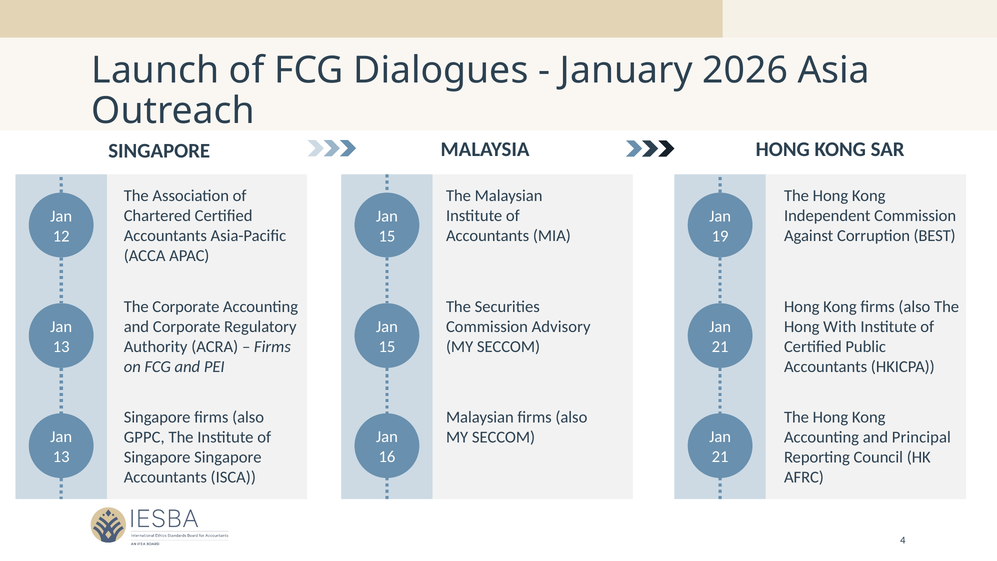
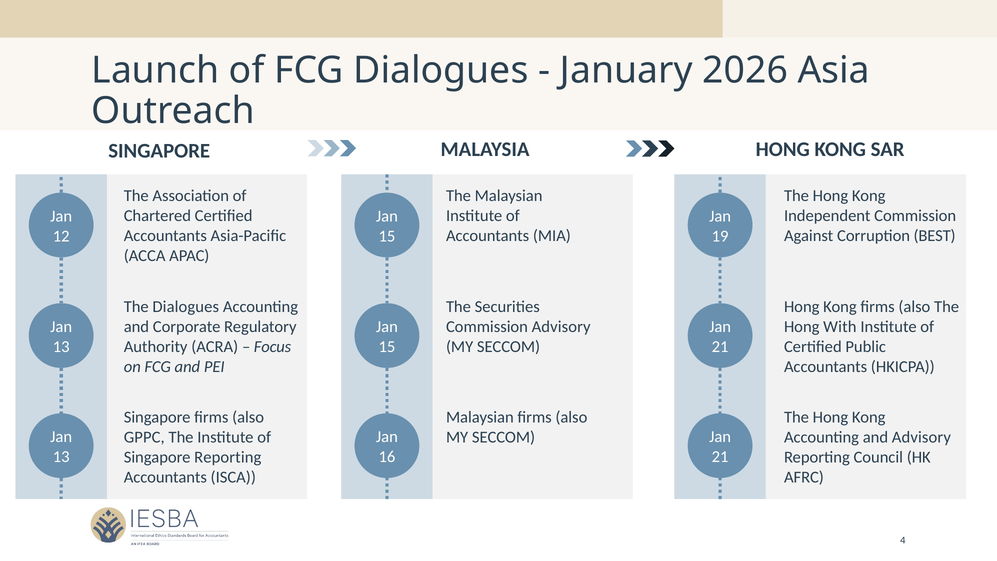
The Corporate: Corporate -> Dialogues
Firms at (272, 347): Firms -> Focus
and Principal: Principal -> Advisory
Singapore Singapore: Singapore -> Reporting
